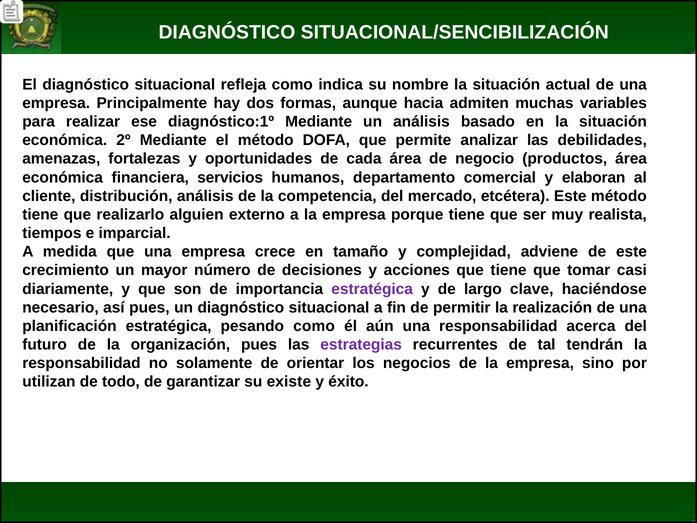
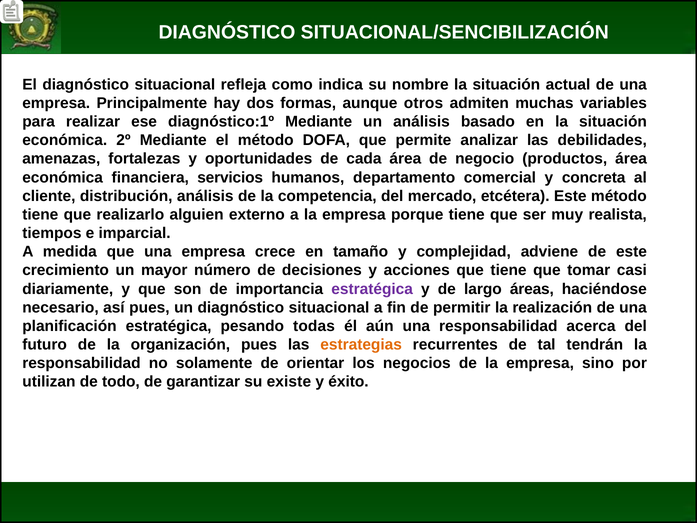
hacia: hacia -> otros
elaboran: elaboran -> concreta
clave: clave -> áreas
pesando como: como -> todas
estrategias colour: purple -> orange
